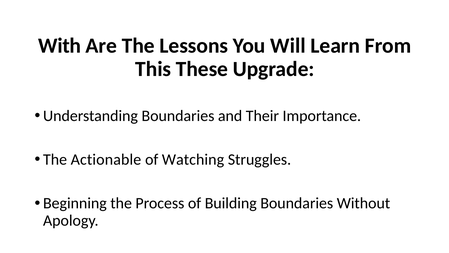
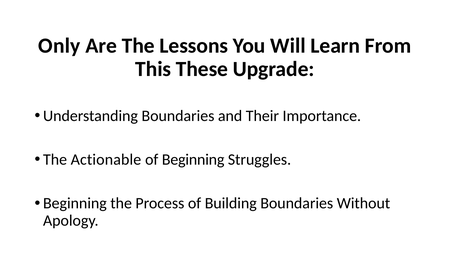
With: With -> Only
of Watching: Watching -> Beginning
